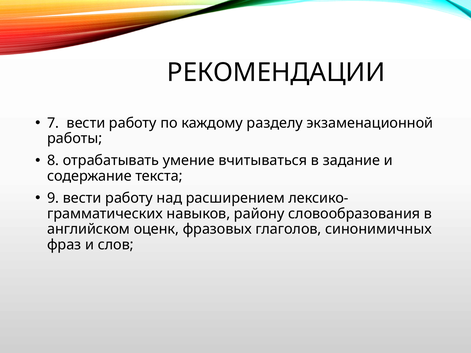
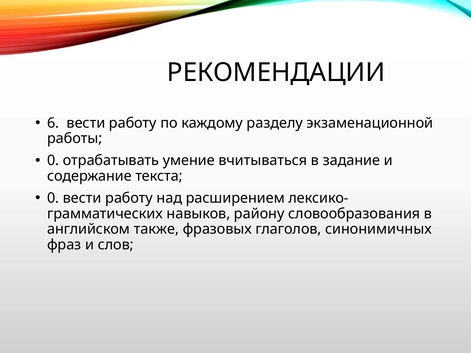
7: 7 -> 6
8 at (53, 161): 8 -> 0
9 at (53, 198): 9 -> 0
оценк: оценк -> также
